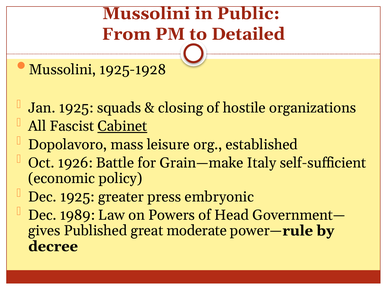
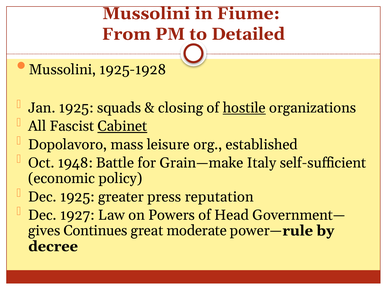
Public: Public -> Fiume
hostile underline: none -> present
1926: 1926 -> 1948
embryonic: embryonic -> reputation
1989: 1989 -> 1927
Published: Published -> Continues
